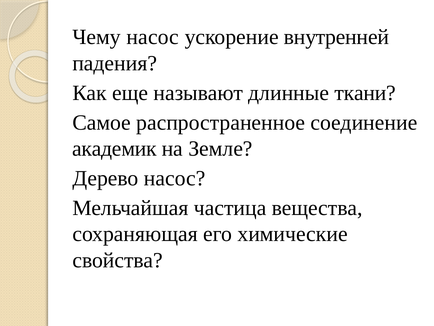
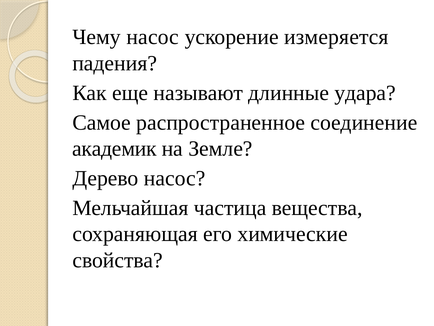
внутренней: внутренней -> измеряется
ткани: ткани -> удара
